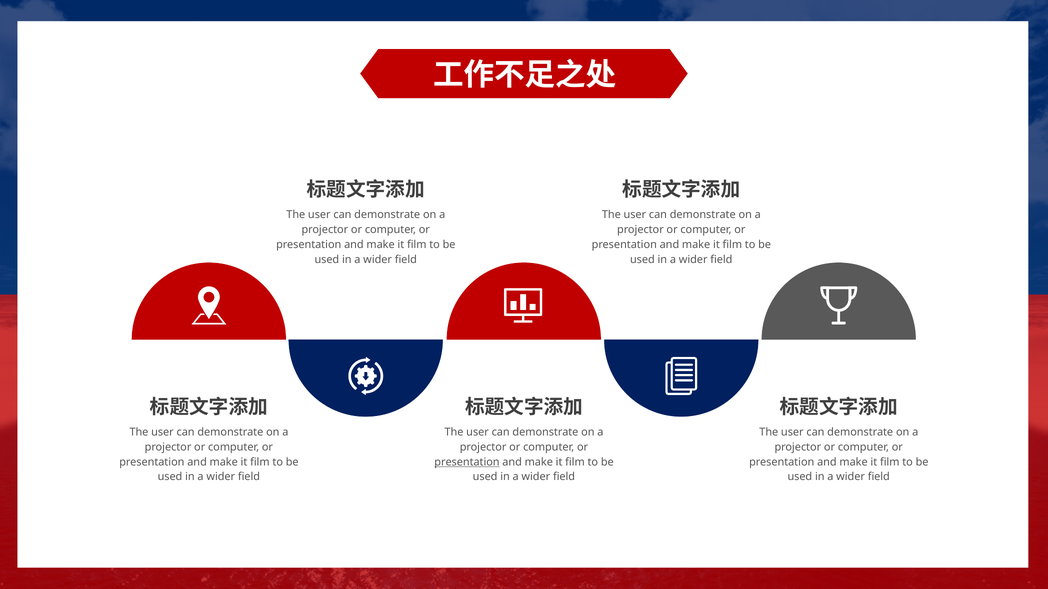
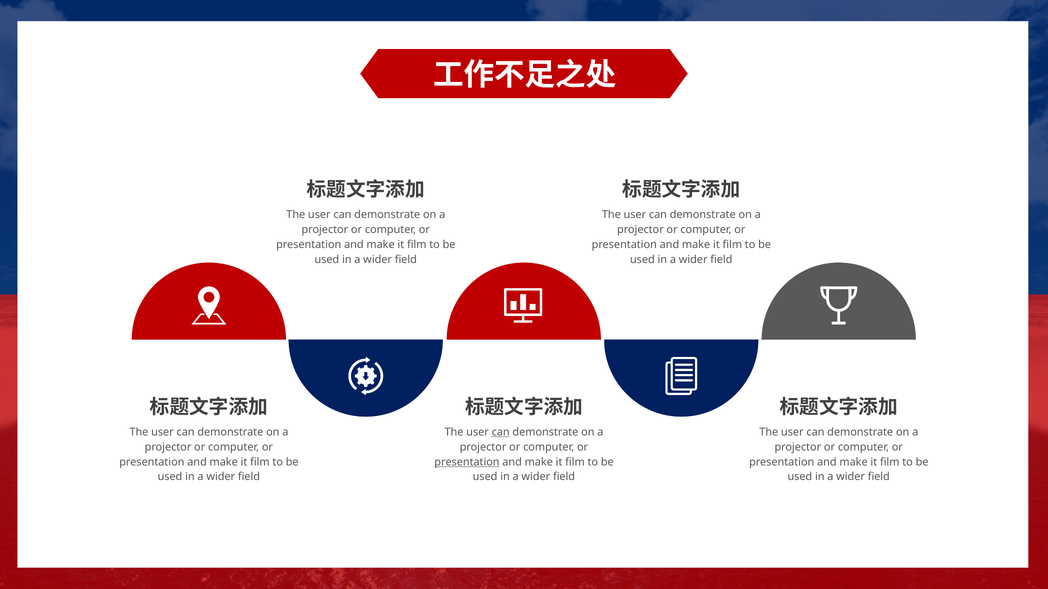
can at (501, 432) underline: none -> present
